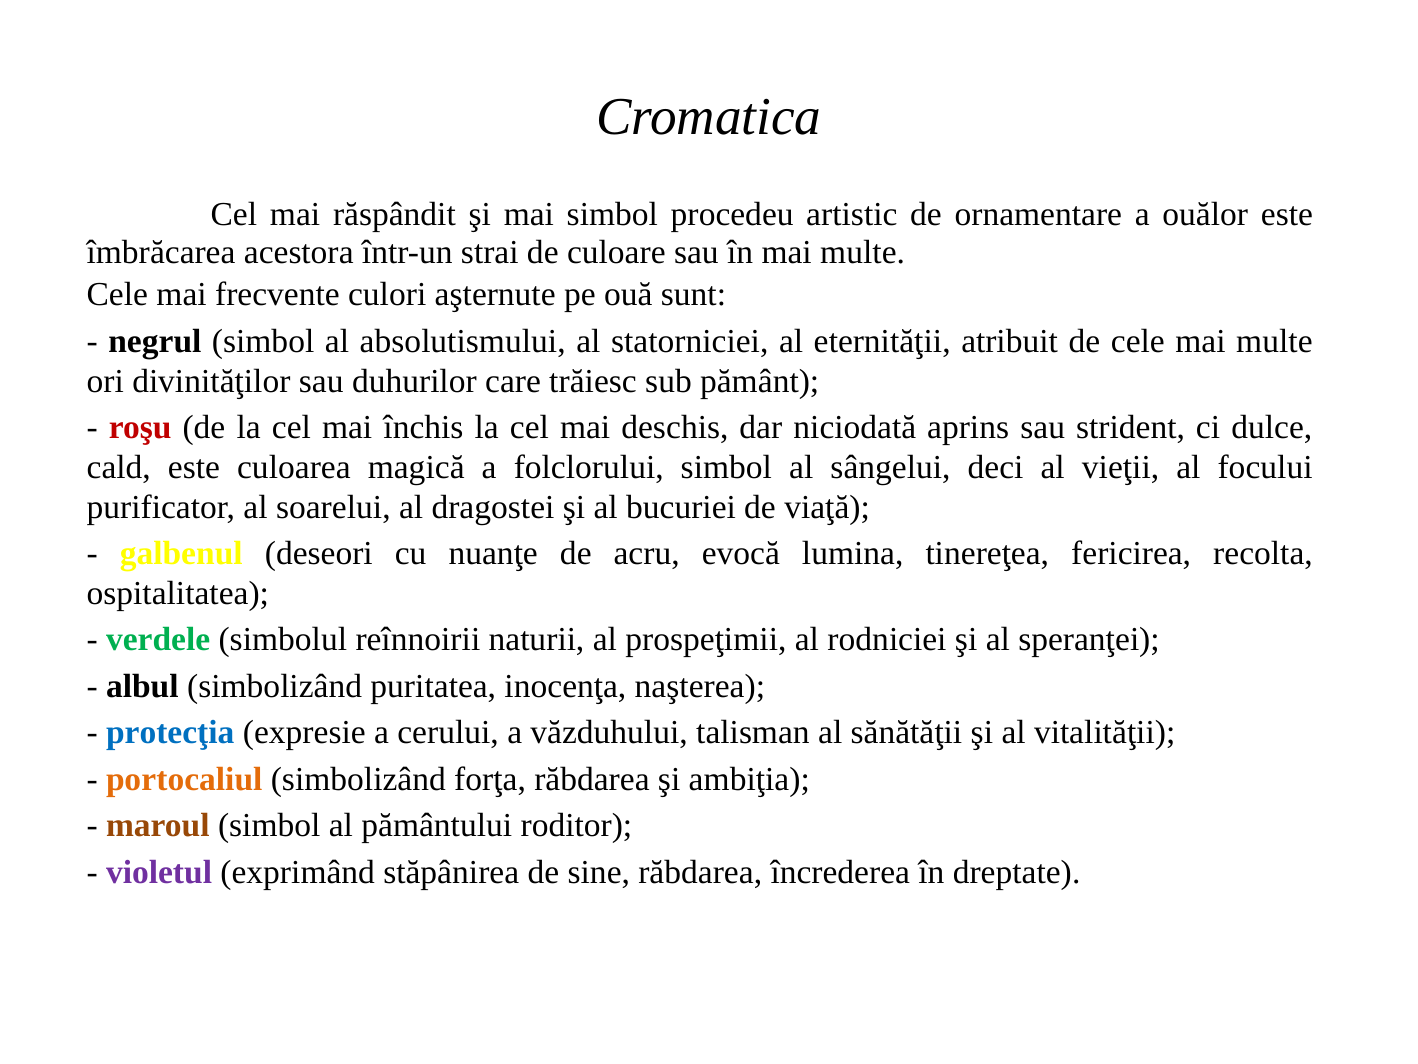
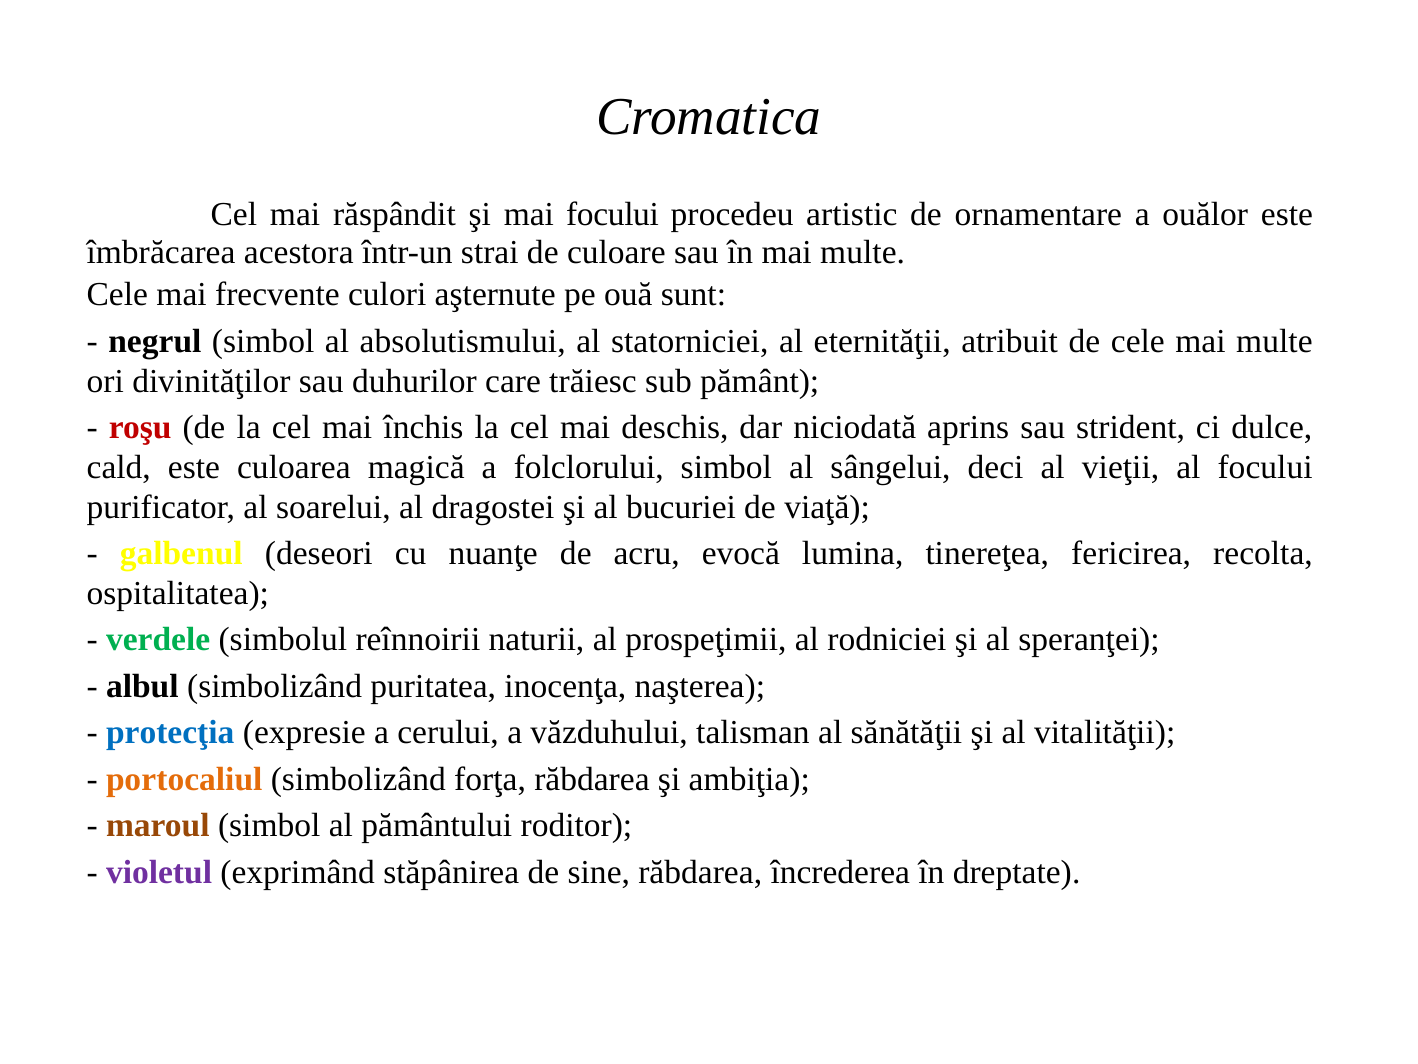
mai simbol: simbol -> focului
